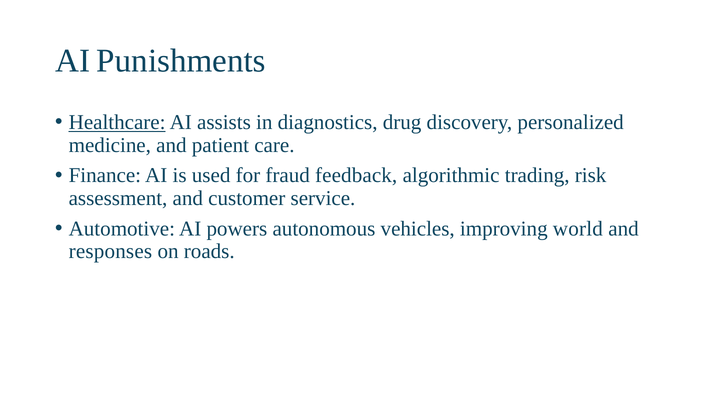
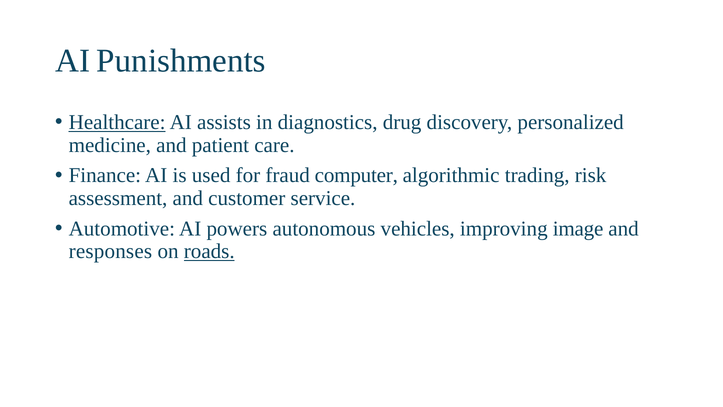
feedback: feedback -> computer
world: world -> image
roads underline: none -> present
